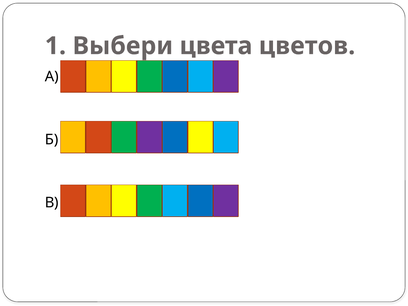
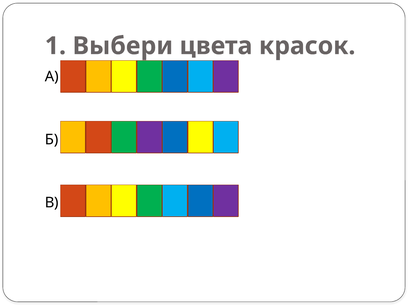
цветов: цветов -> красок
